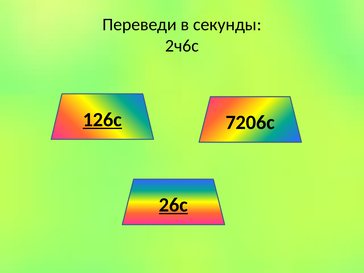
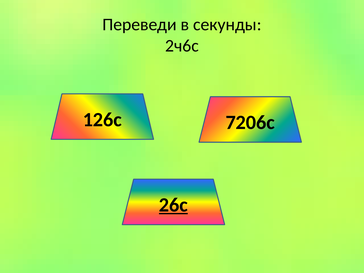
126с underline: present -> none
